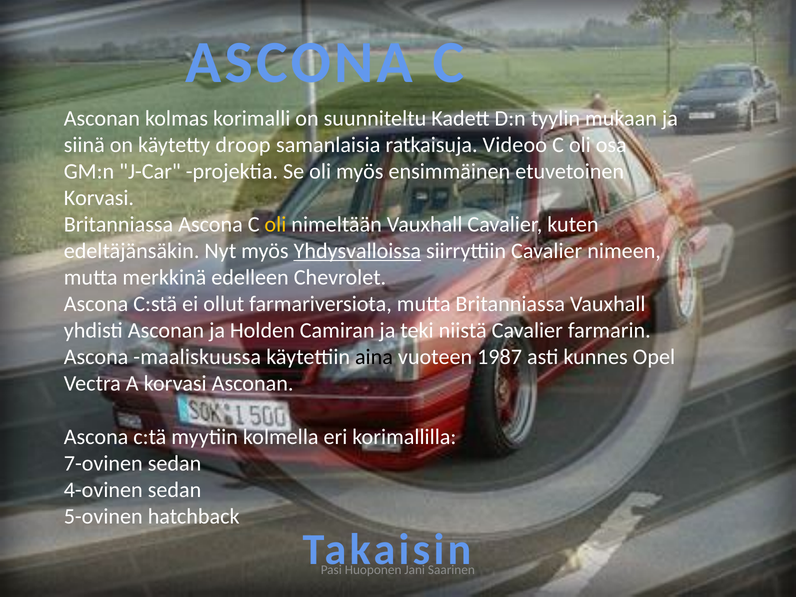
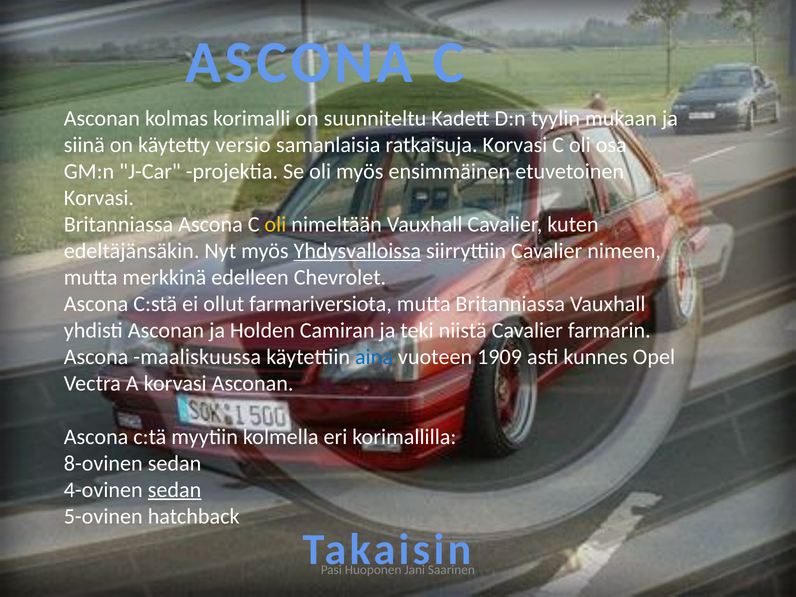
droop: droop -> versio
ratkaisuja Videoo: Videoo -> Korvasi
aina colour: black -> blue
1987: 1987 -> 1909
7-ovinen: 7-ovinen -> 8-ovinen
sedan at (175, 490) underline: none -> present
